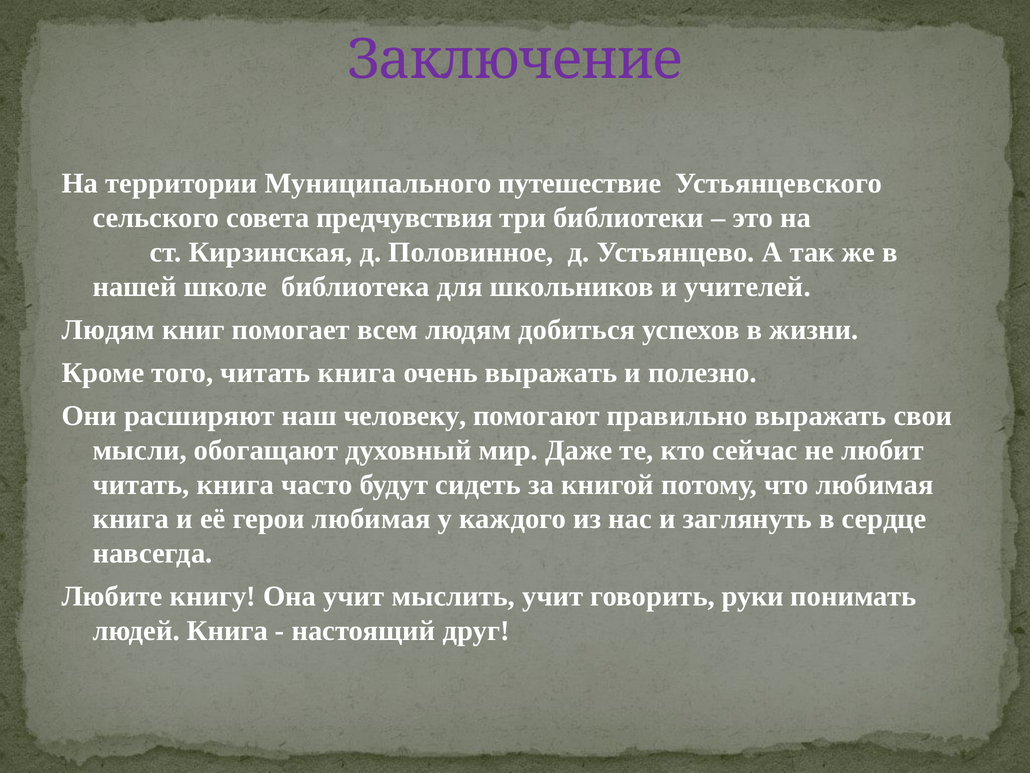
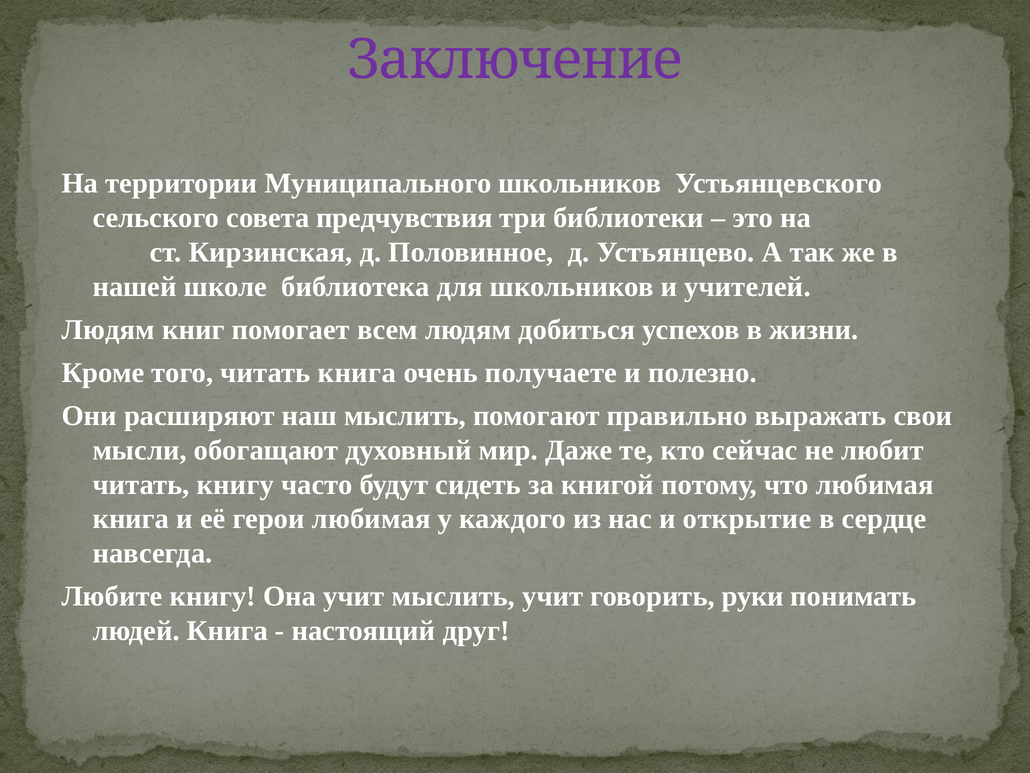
Муниципального путешествие: путешествие -> школьников
очень выражать: выражать -> получаете
наш человеку: человеку -> мыслить
книга at (235, 484): книга -> книгу
заглянуть: заглянуть -> открытие
